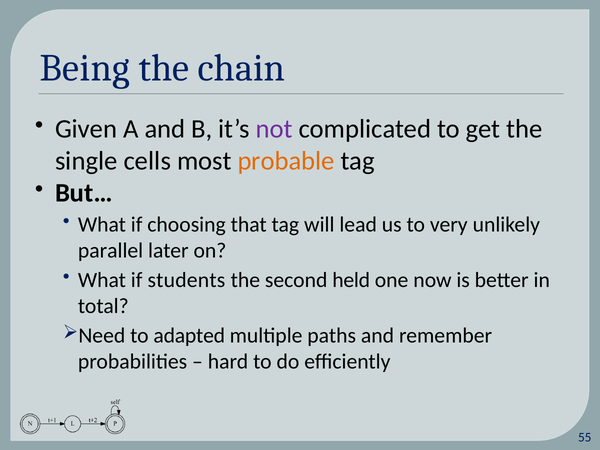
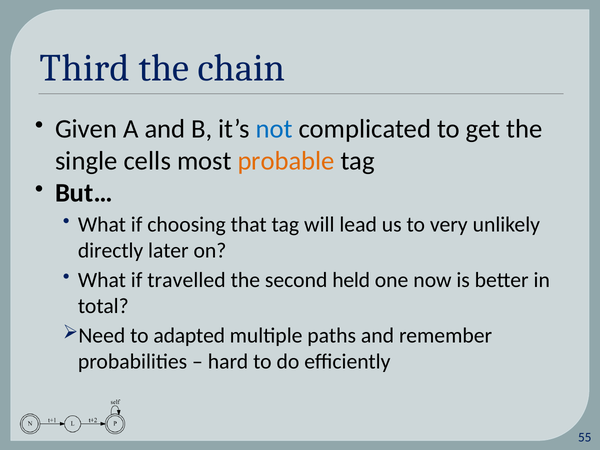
Being: Being -> Third
not colour: purple -> blue
parallel: parallel -> directly
students: students -> travelled
